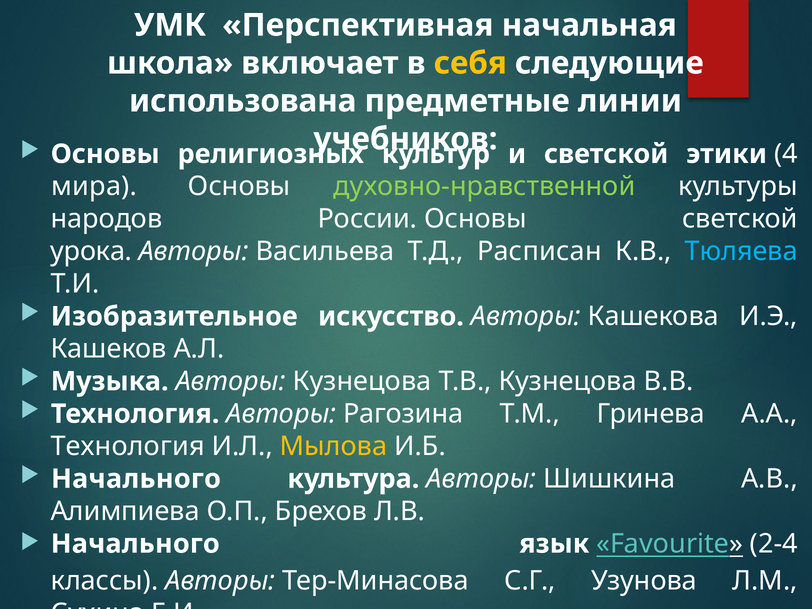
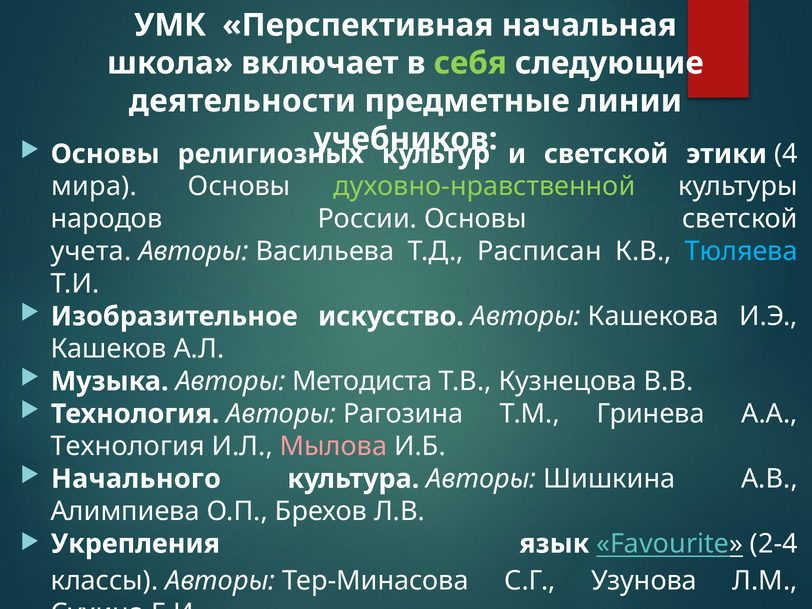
себя colour: yellow -> light green
использована: использована -> деятельности
урока: урока -> учета
Авторы Кузнецова: Кузнецова -> Методиста
Мылова colour: yellow -> pink
Начального at (135, 544): Начального -> Укрепления
